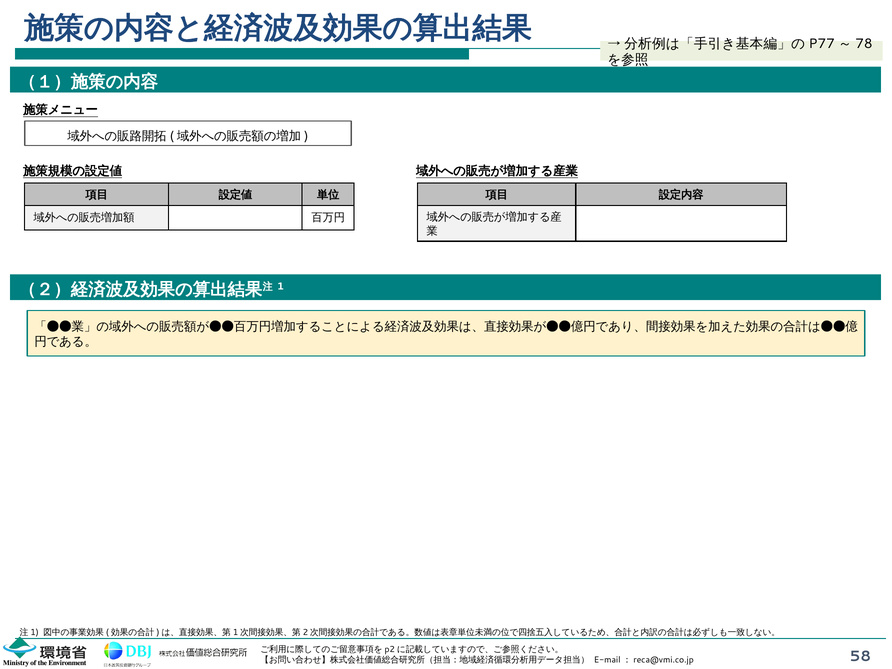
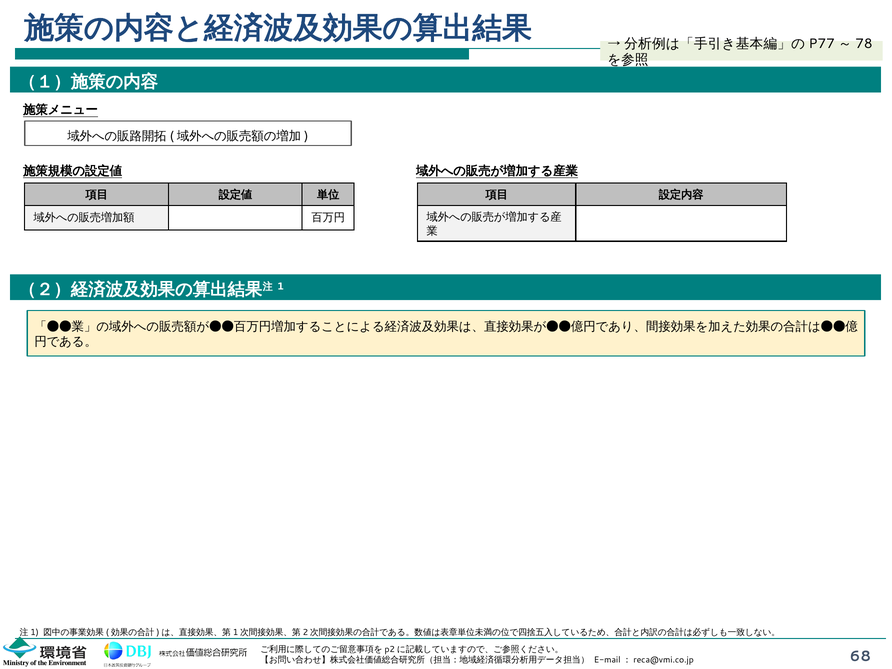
58: 58 -> 68
